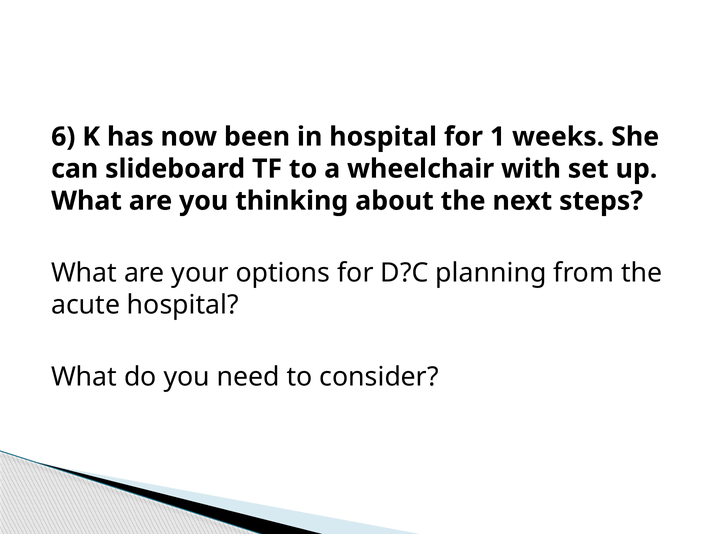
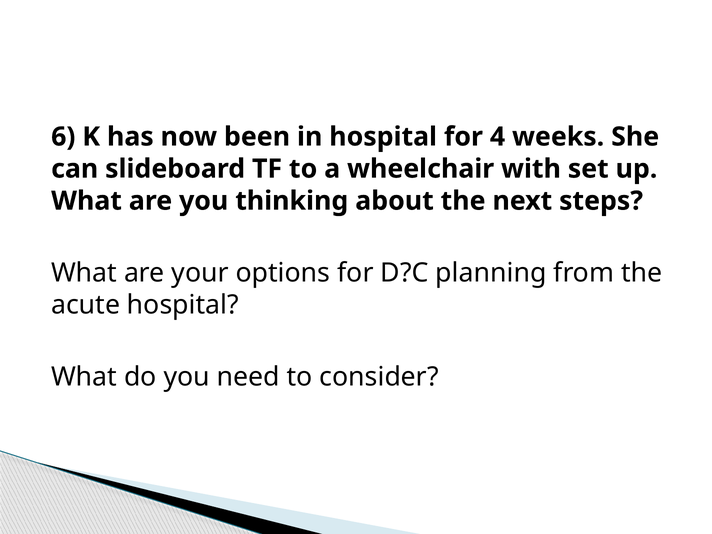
1: 1 -> 4
